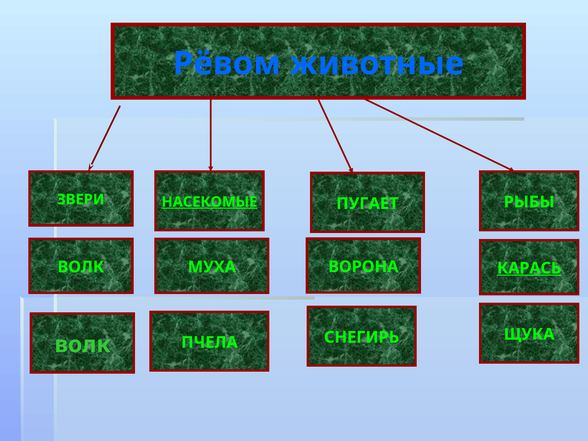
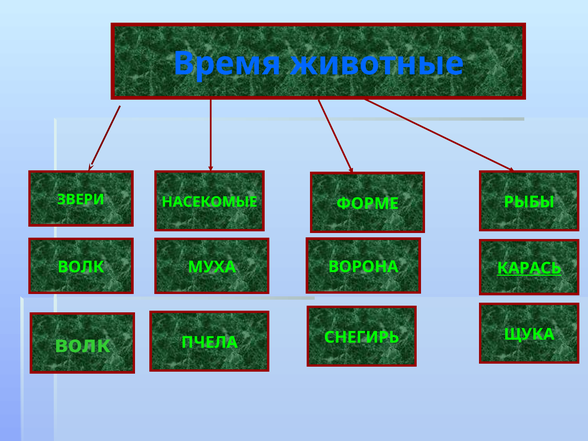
Рёвом: Рёвом -> Время
НАСЕКОМЫЕ underline: present -> none
ПУГАЕТ: ПУГАЕТ -> ФОРМЕ
